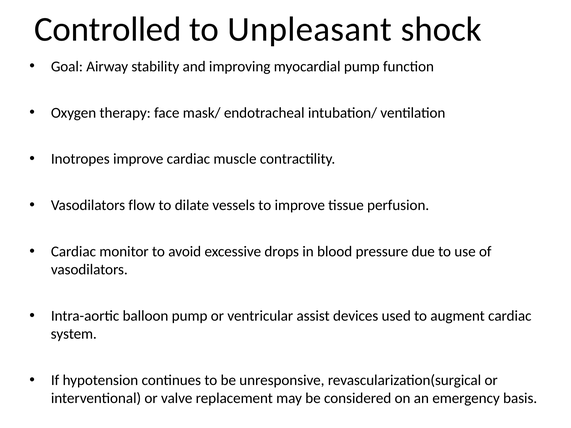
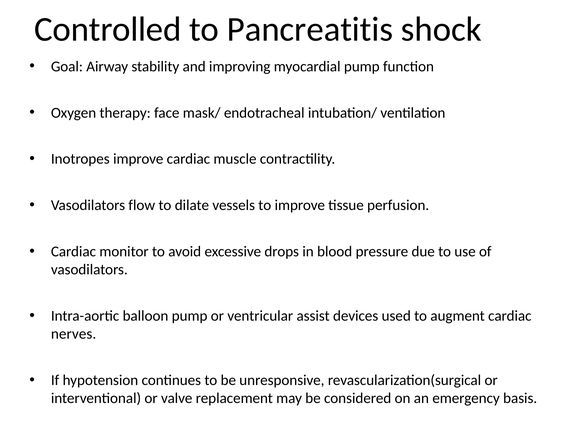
Unpleasant: Unpleasant -> Pancreatitis
system: system -> nerves
